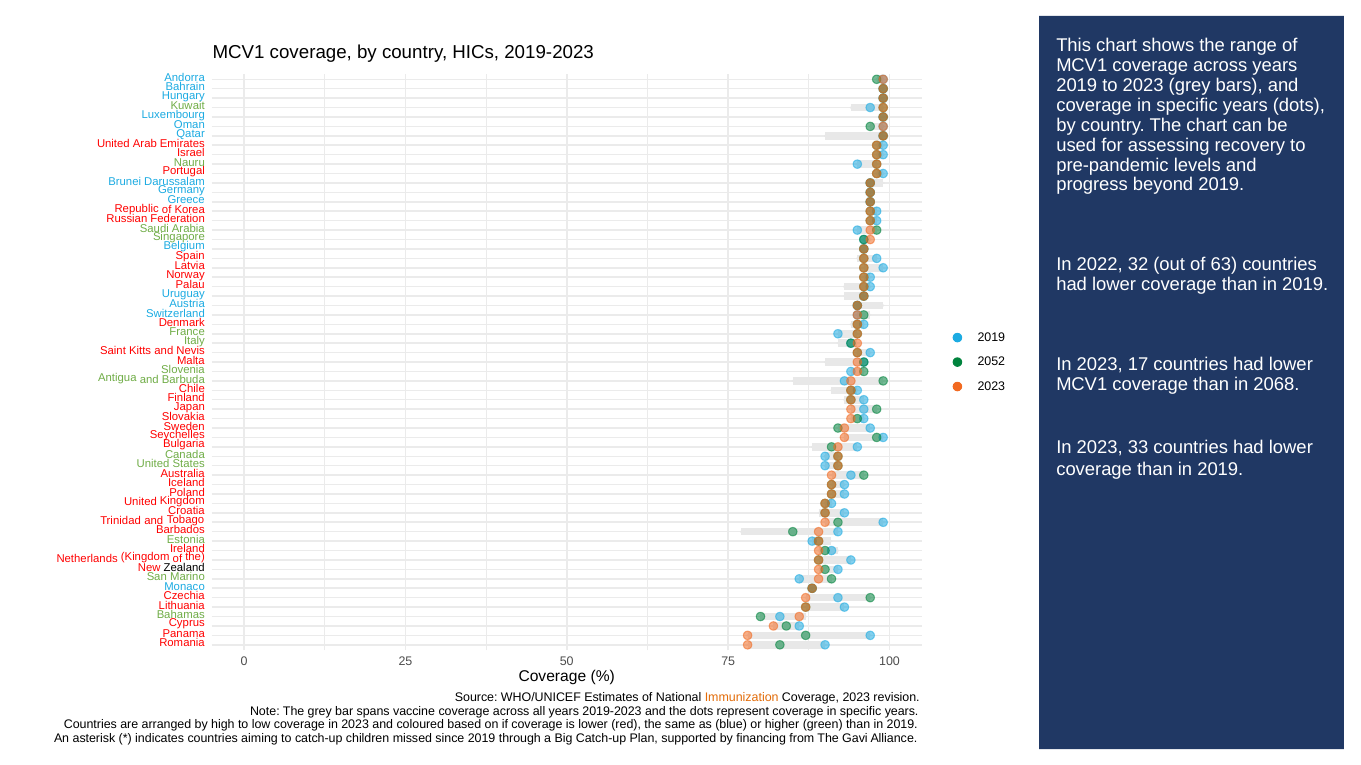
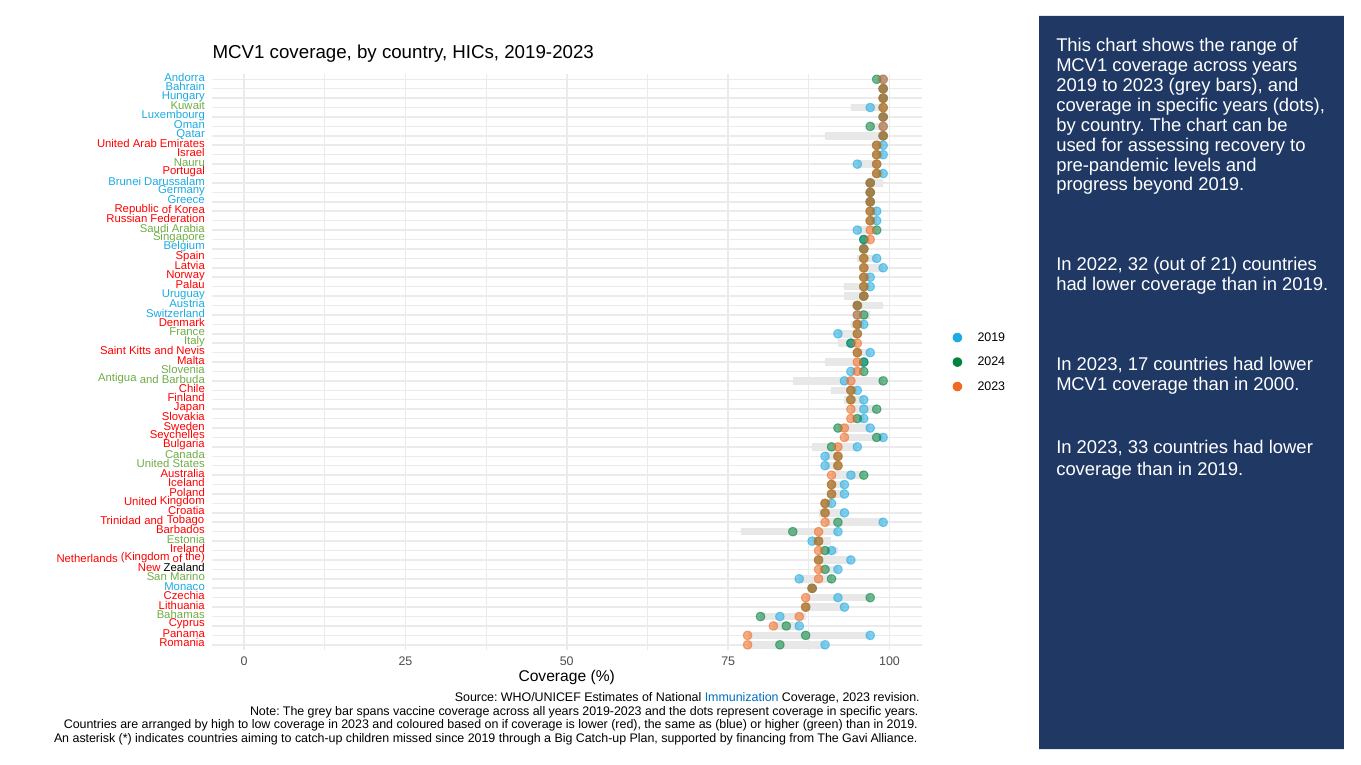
63: 63 -> 21
2052: 2052 -> 2024
2068: 2068 -> 2000
Immunization colour: orange -> blue
